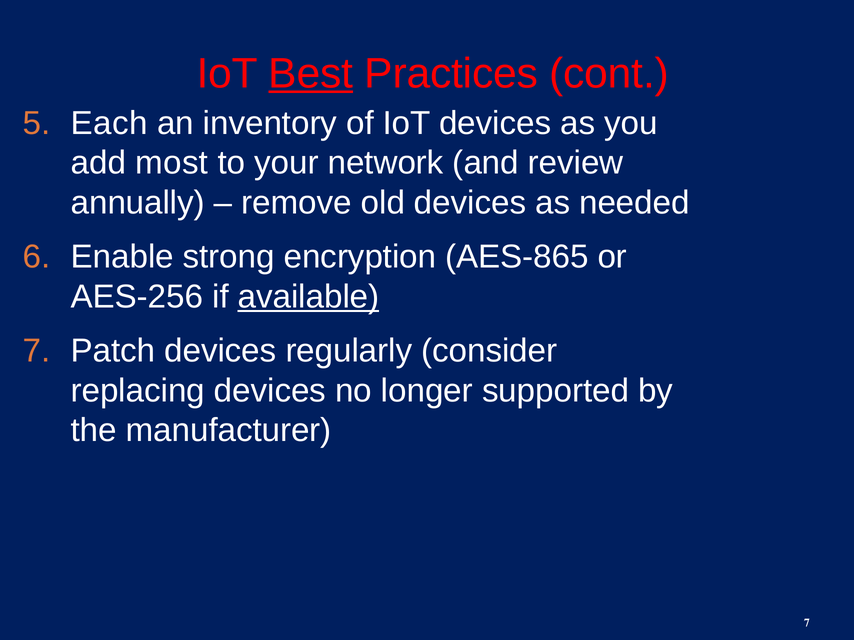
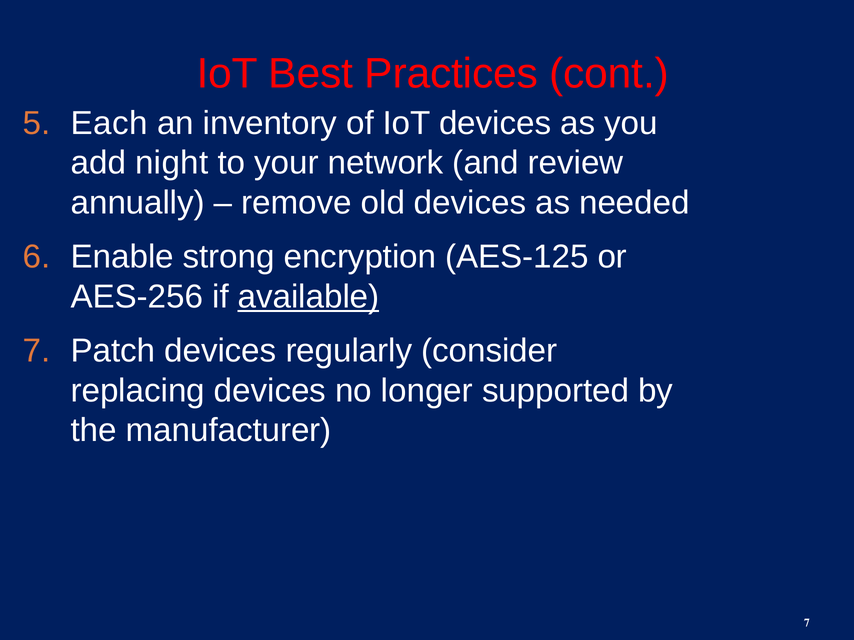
Best underline: present -> none
most: most -> night
AES-865: AES-865 -> AES-125
